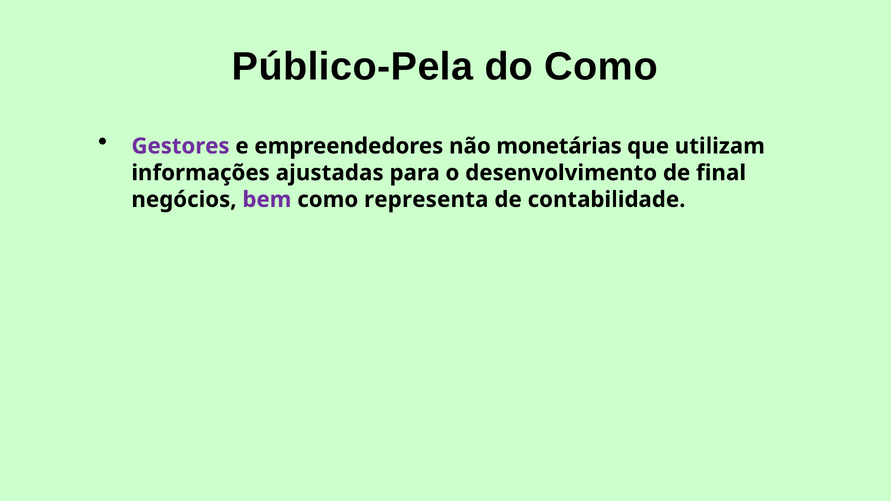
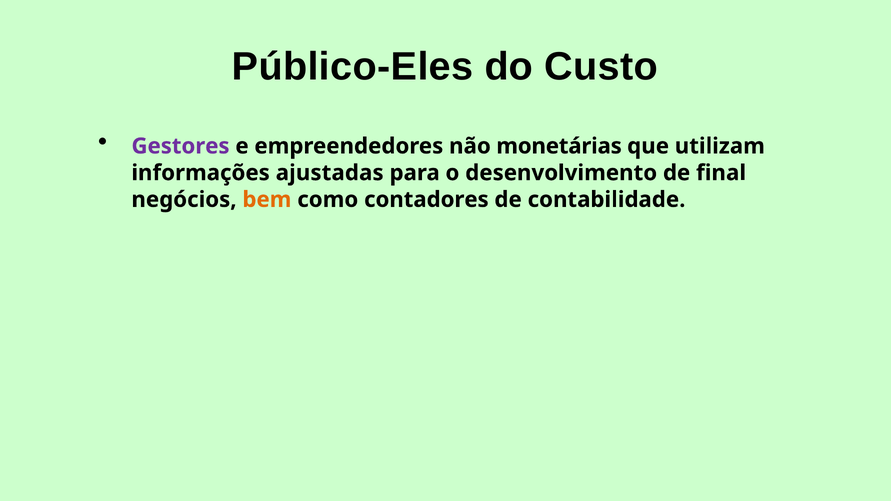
Público-Pela: Público-Pela -> Público-Eles
do Como: Como -> Custo
bem colour: purple -> orange
representa: representa -> contadores
